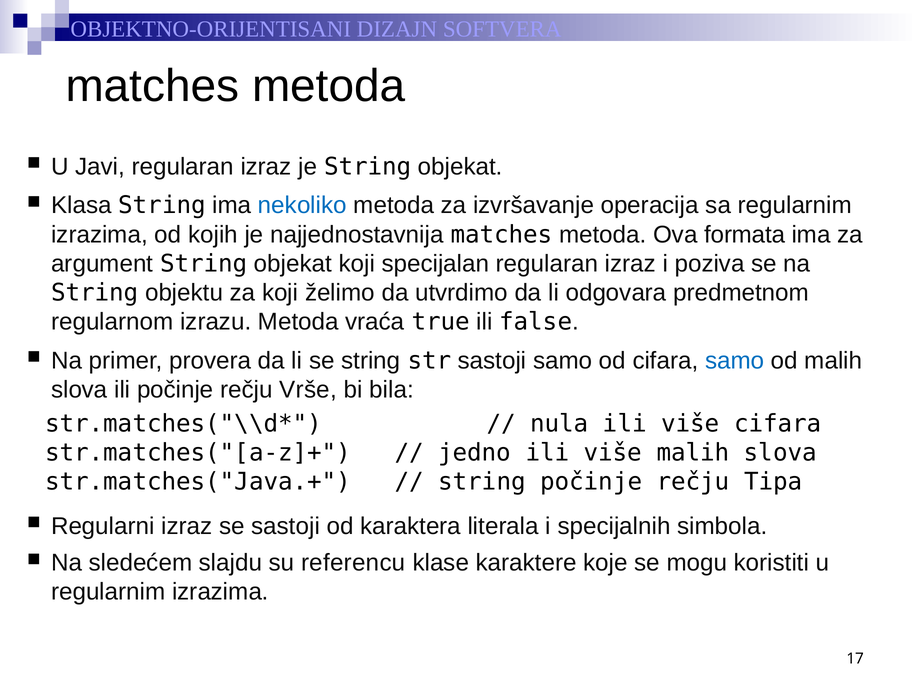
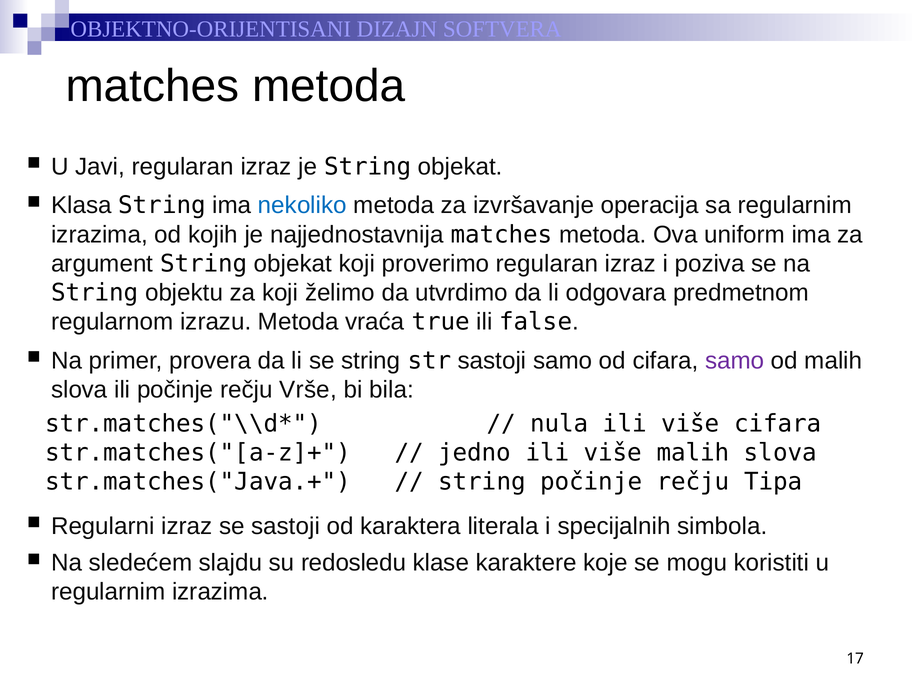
formata: formata -> uniform
specijalan: specijalan -> proverimo
samo at (735, 361) colour: blue -> purple
referencu: referencu -> redosledu
